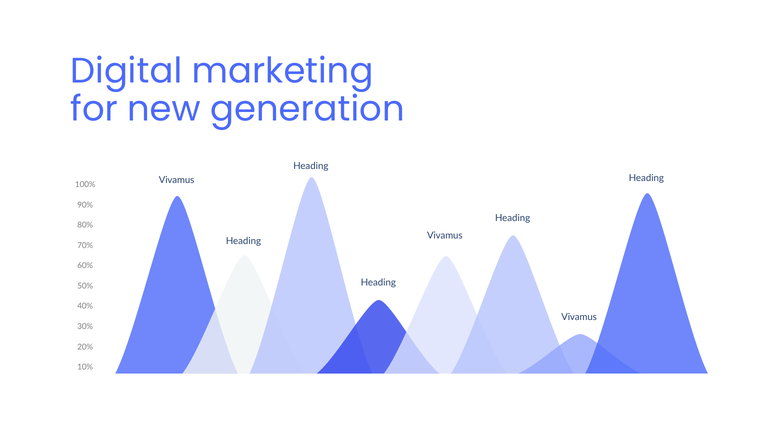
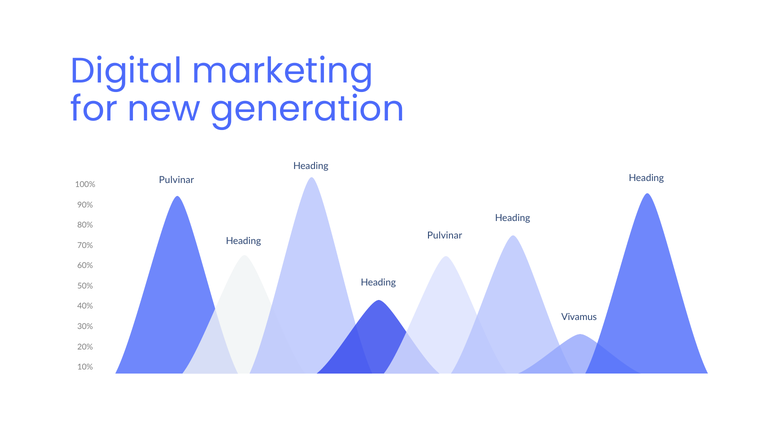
100% Vivamus: Vivamus -> Pulvinar
Vivamus at (445, 236): Vivamus -> Pulvinar
